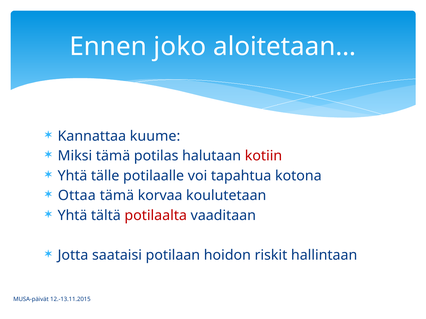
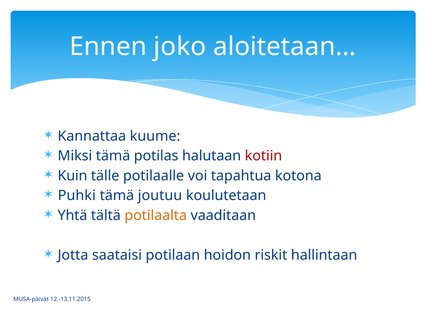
Yhtä at (73, 176): Yhtä -> Kuin
Ottaa: Ottaa -> Puhki
korvaa: korvaa -> joutuu
potilaalta colour: red -> orange
